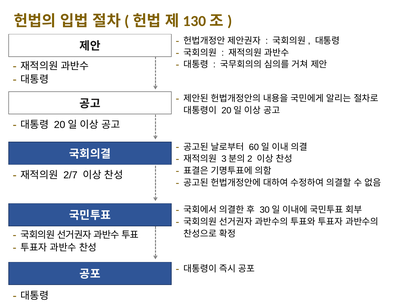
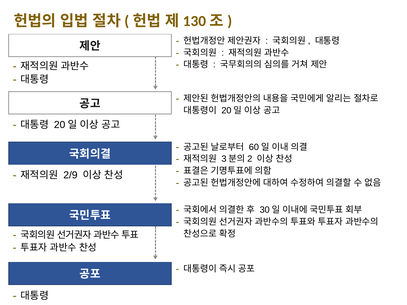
2/7: 2/7 -> 2/9
